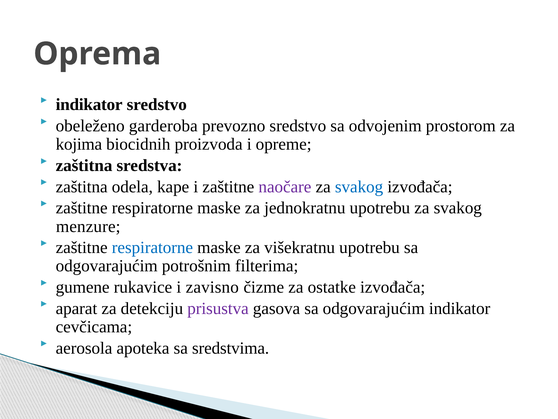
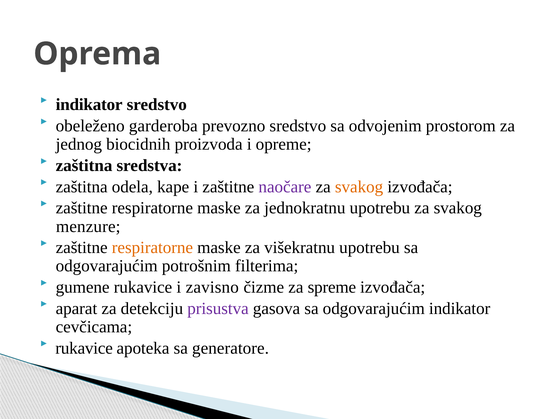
kojima: kojima -> jednog
svakog at (359, 187) colour: blue -> orange
respiratorne at (152, 247) colour: blue -> orange
ostatke: ostatke -> spreme
aerosola at (84, 348): aerosola -> rukavice
sredstvima: sredstvima -> generatore
